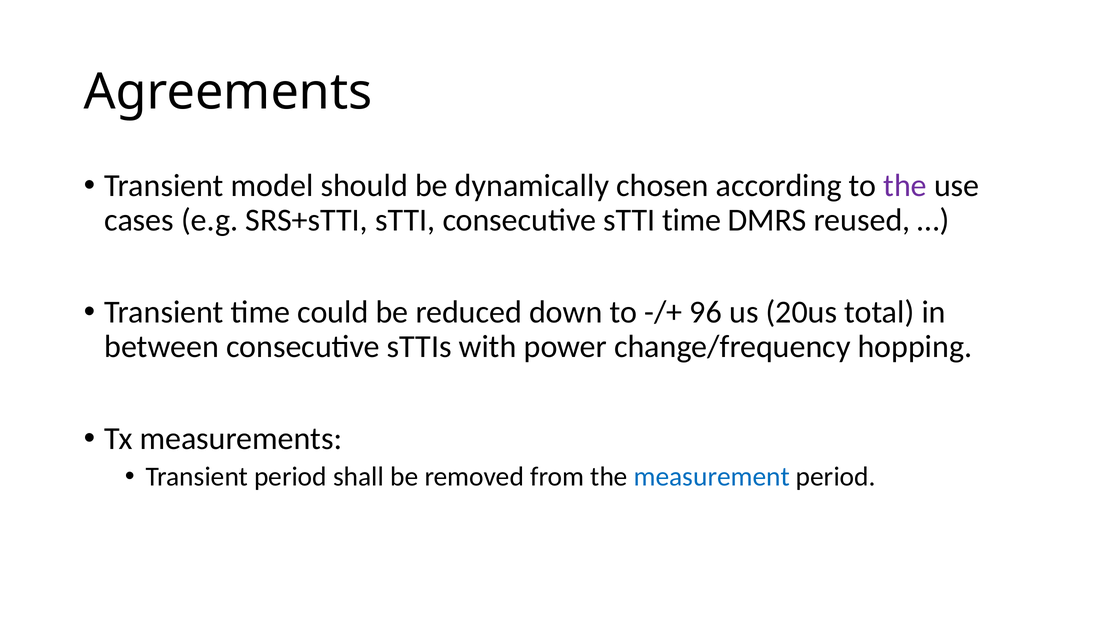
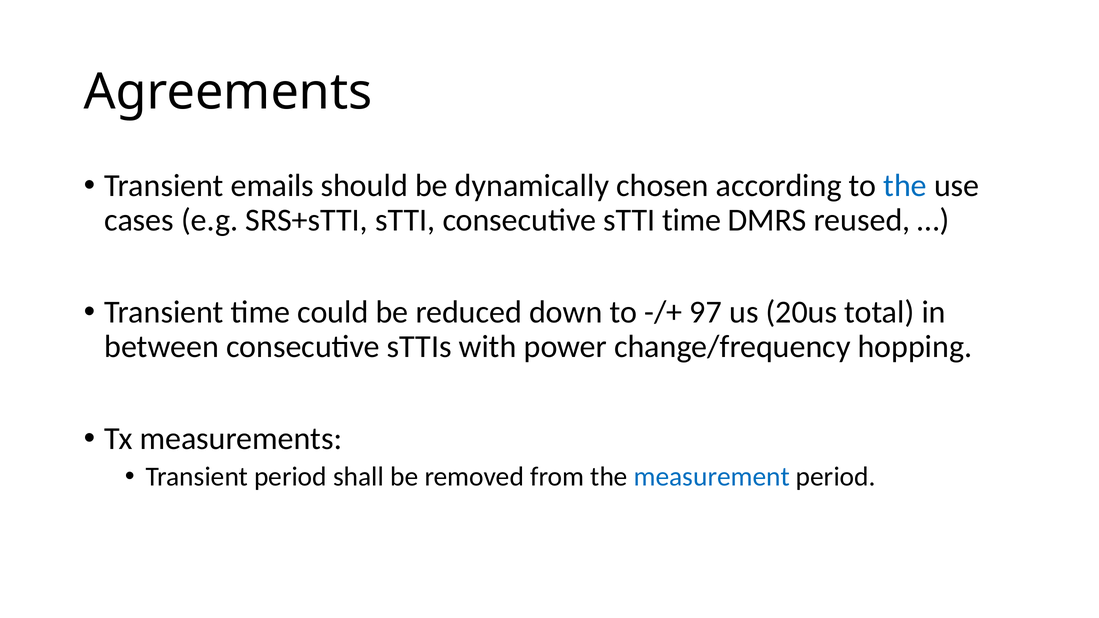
model: model -> emails
the at (905, 186) colour: purple -> blue
96: 96 -> 97
